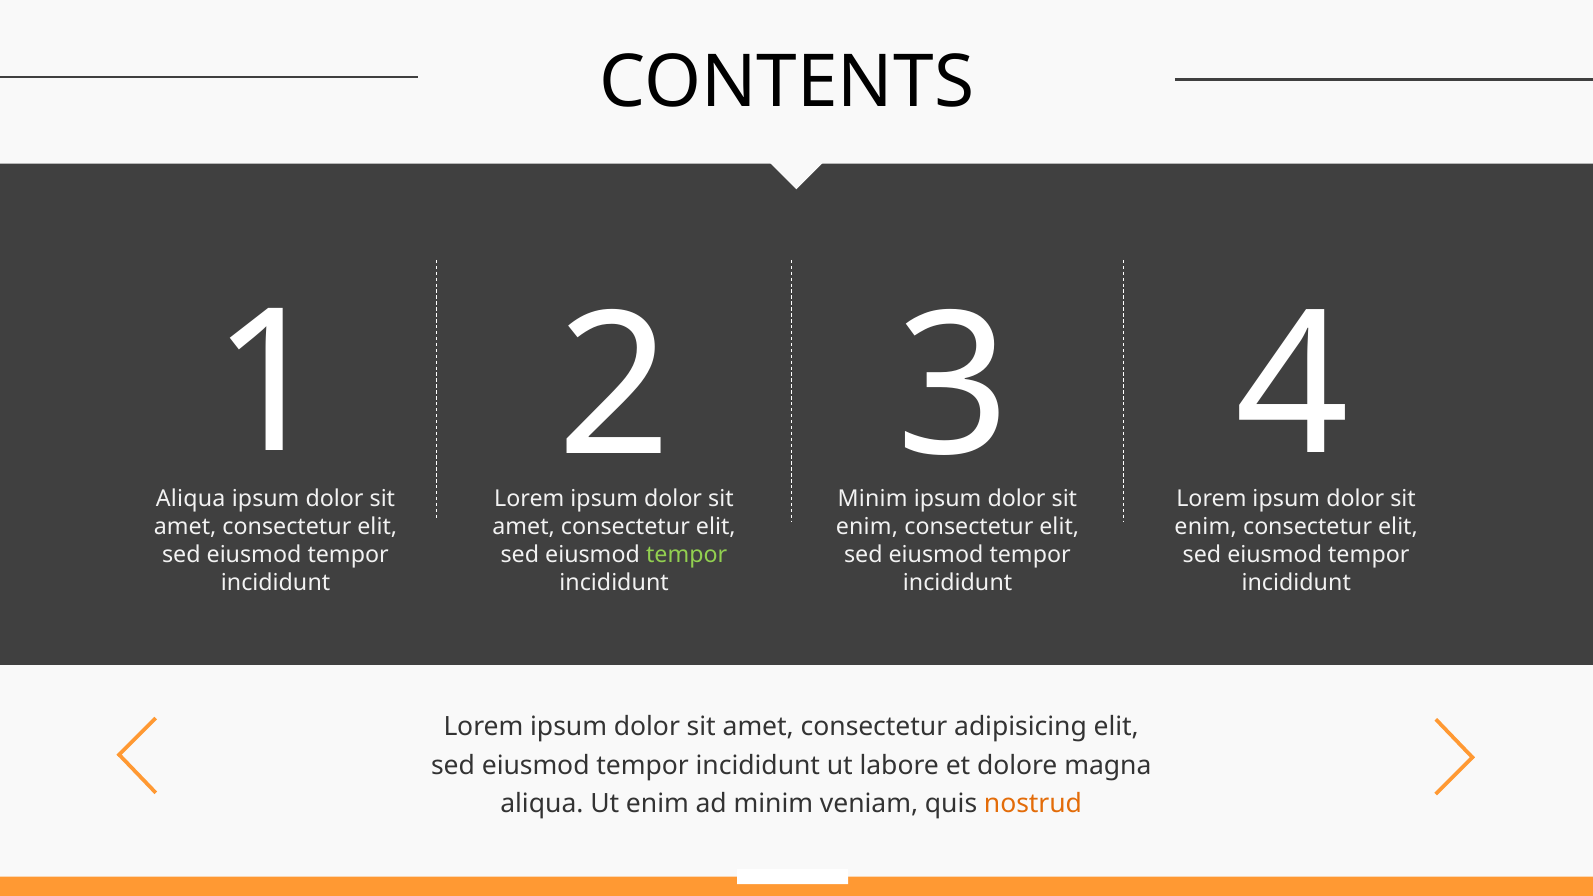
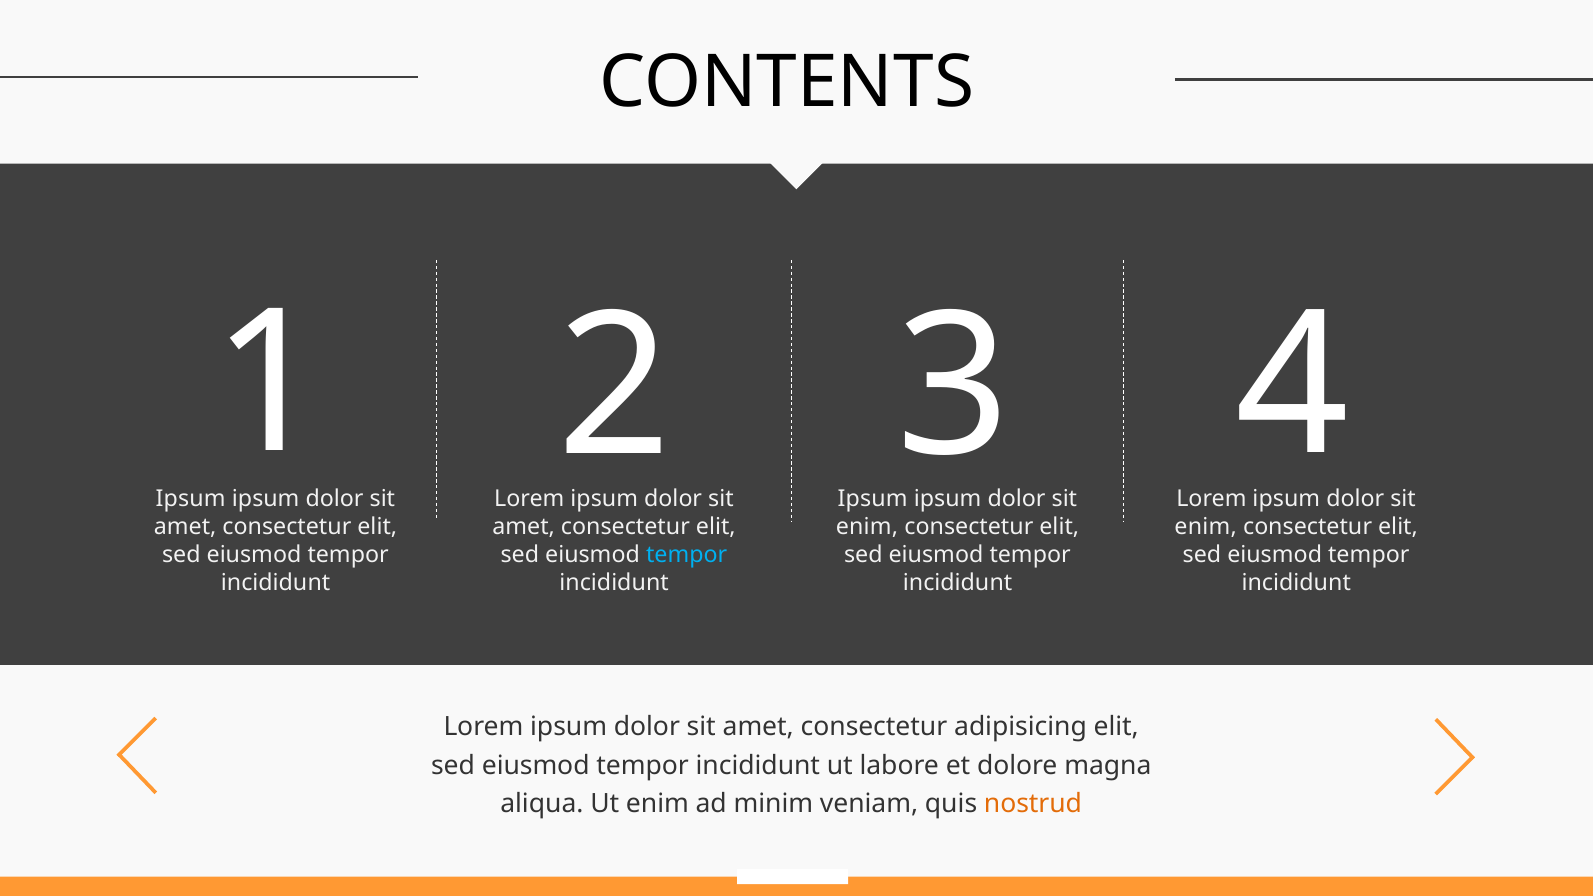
Aliqua at (191, 499): Aliqua -> Ipsum
Minim at (873, 499): Minim -> Ipsum
tempor at (687, 555) colour: light green -> light blue
